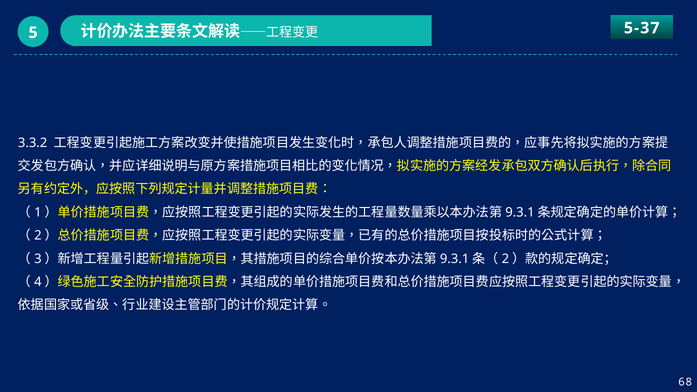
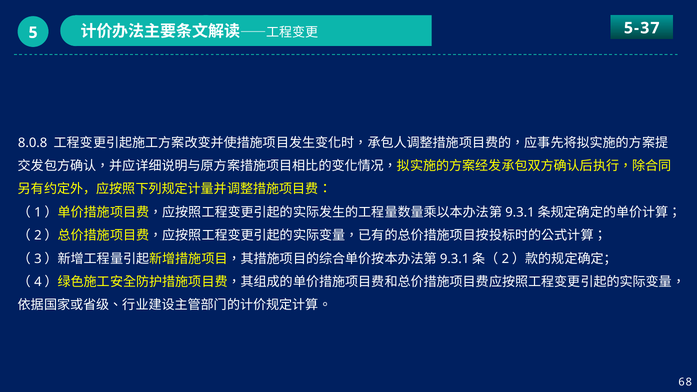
3.3.2: 3.3.2 -> 8.0.8
